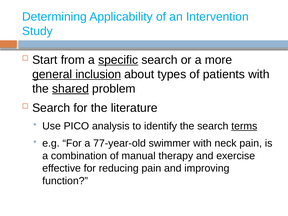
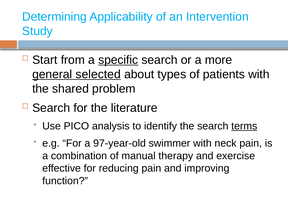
inclusion: inclusion -> selected
shared underline: present -> none
77-year-old: 77-year-old -> 97-year-old
